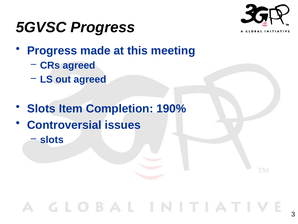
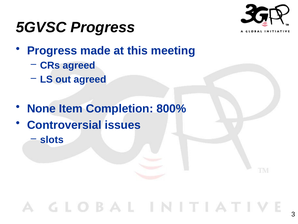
Slots at (41, 108): Slots -> None
190%: 190% -> 800%
